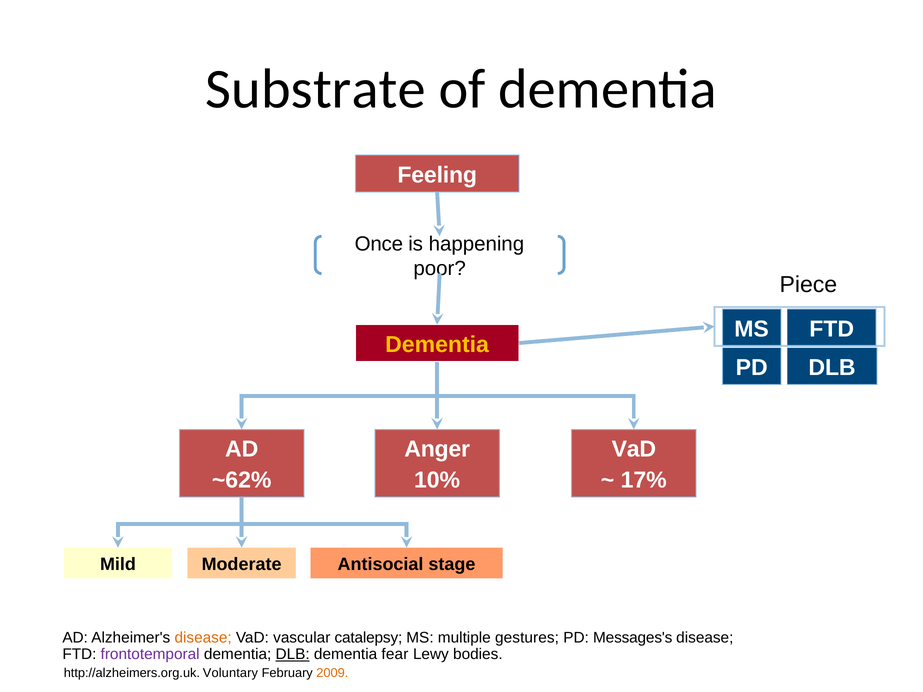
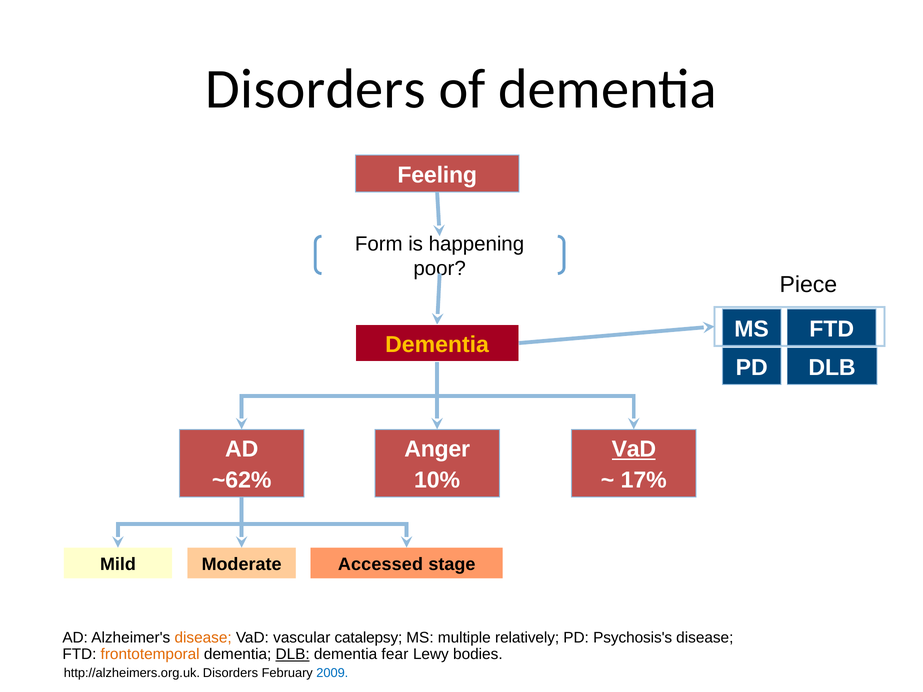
Substrate at (316, 89): Substrate -> Disorders
Once: Once -> Form
VaD at (634, 449) underline: none -> present
Antisocial: Antisocial -> Accessed
gestures: gestures -> relatively
Messages's: Messages's -> Psychosis's
frontotemporal colour: purple -> orange
http://alzheimers.org.uk Voluntary: Voluntary -> Disorders
2009 colour: orange -> blue
